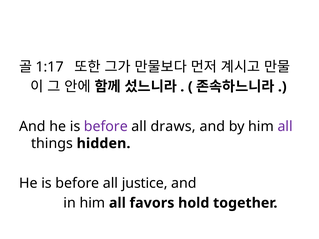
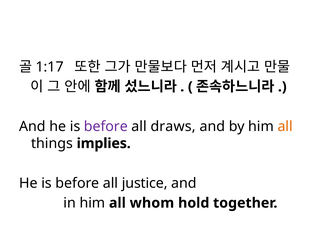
all at (285, 127) colour: purple -> orange
hidden: hidden -> implies
favors: favors -> whom
